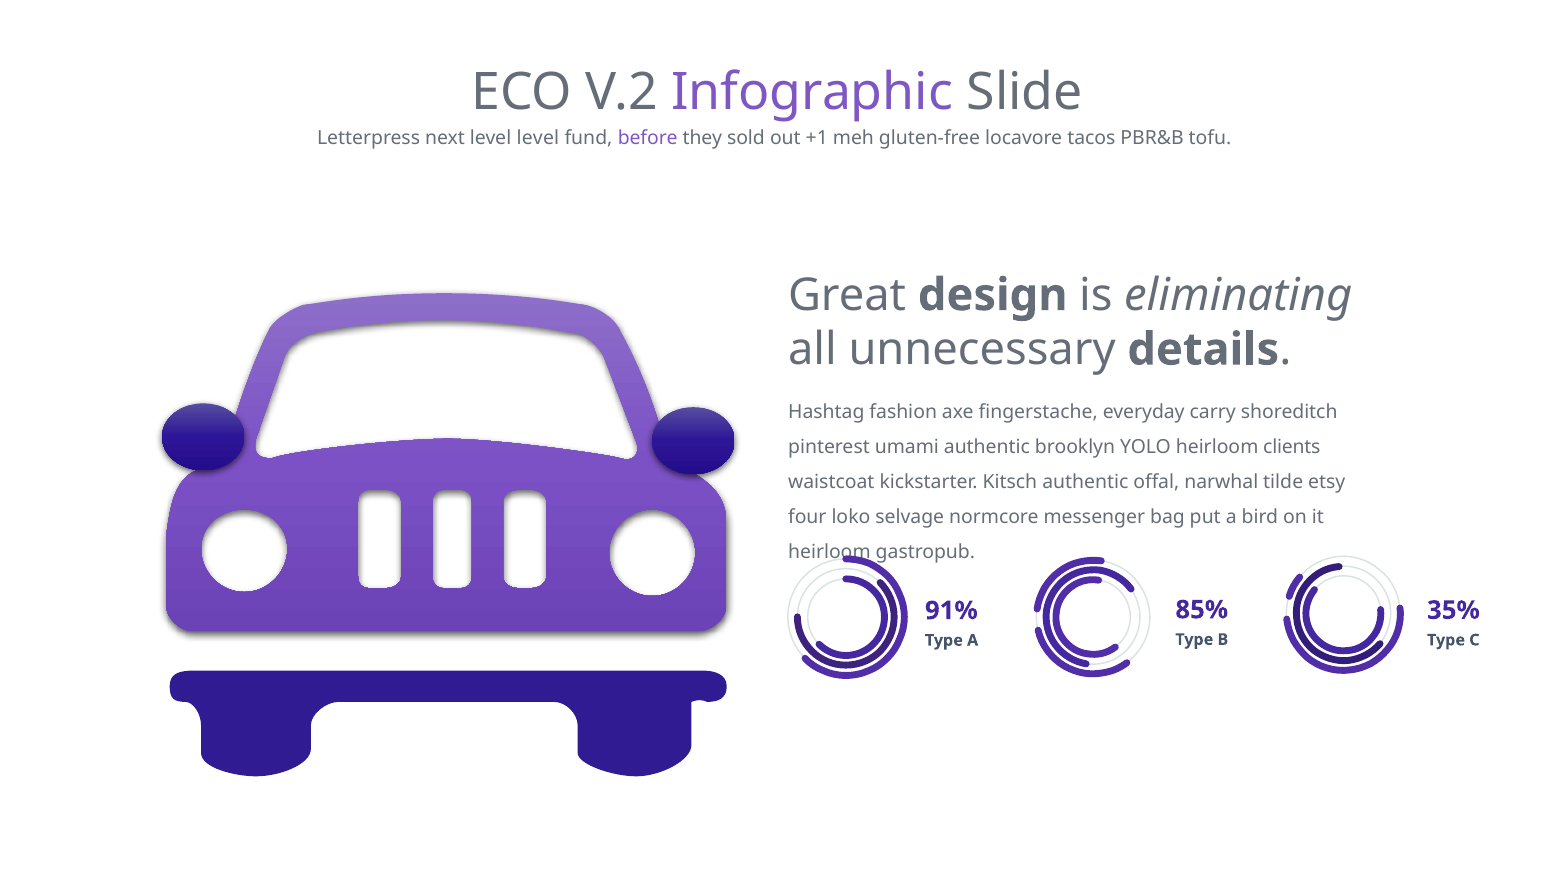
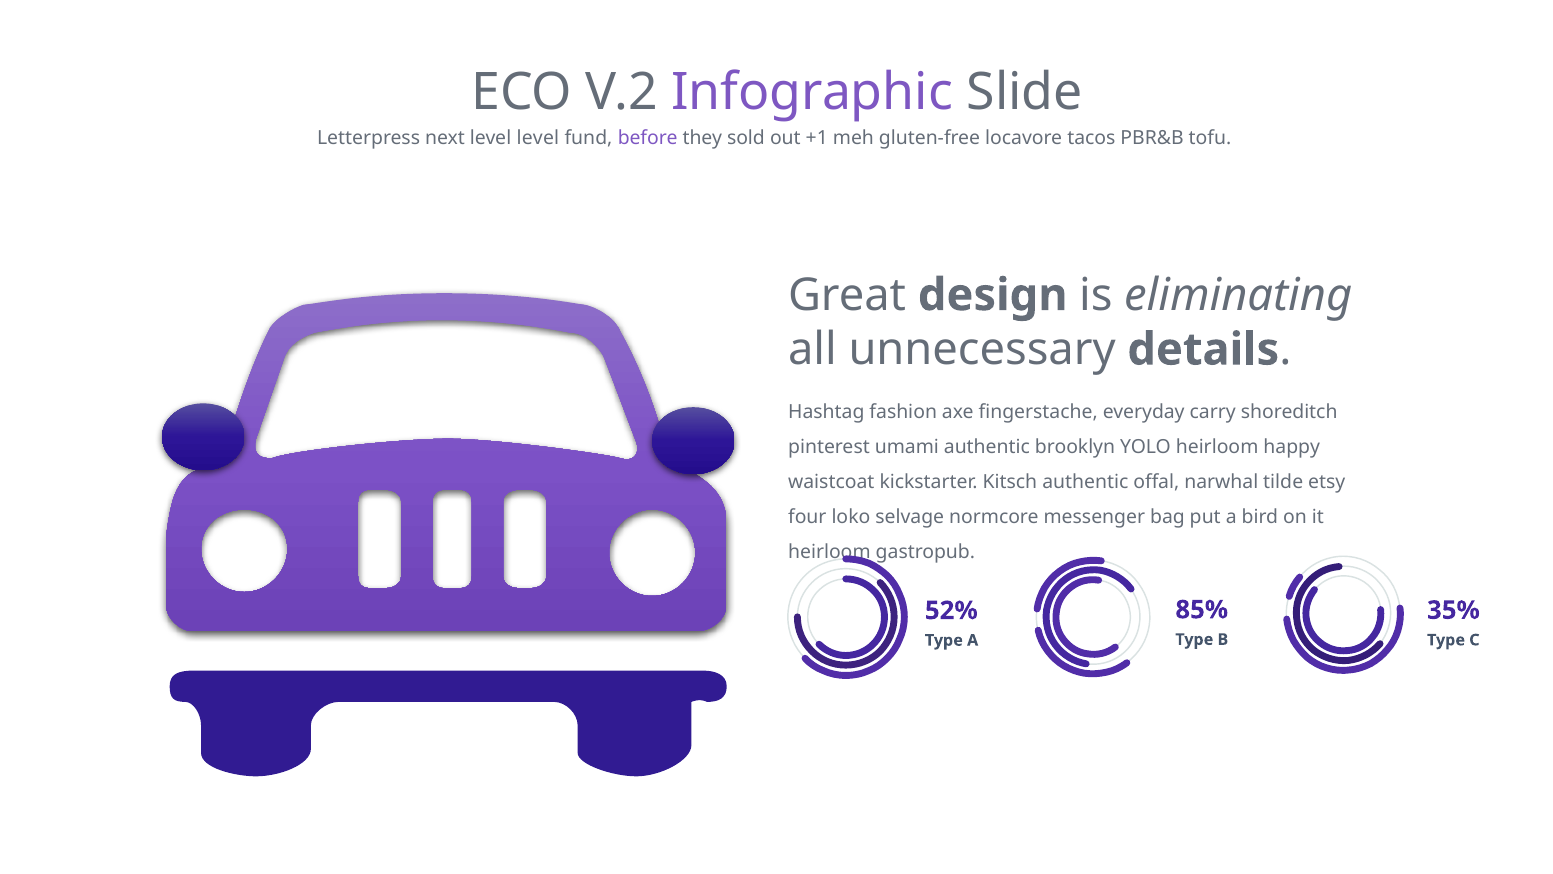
clients: clients -> happy
91%: 91% -> 52%
